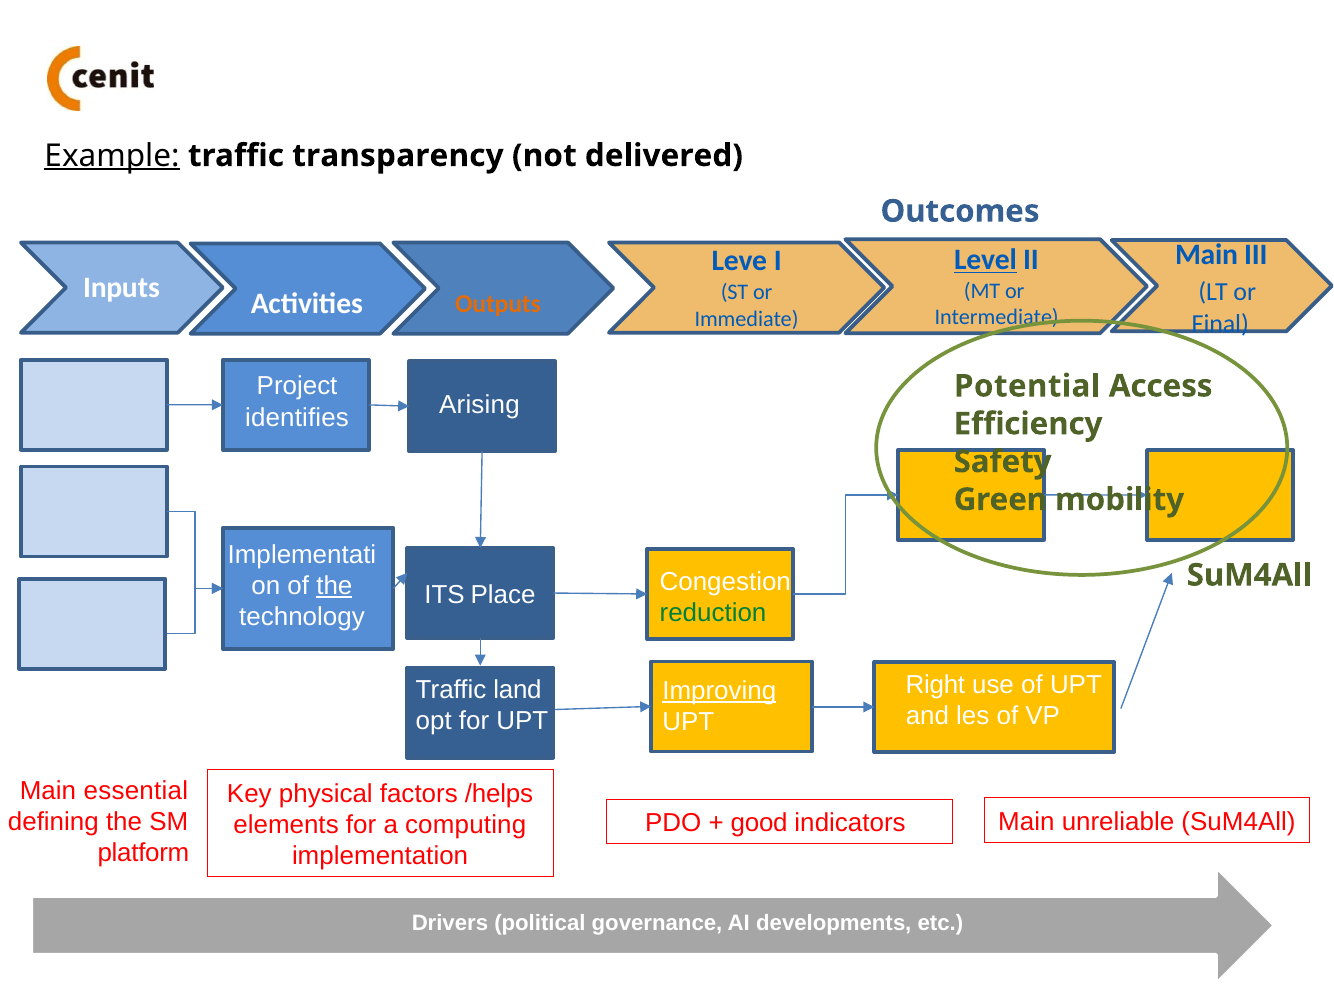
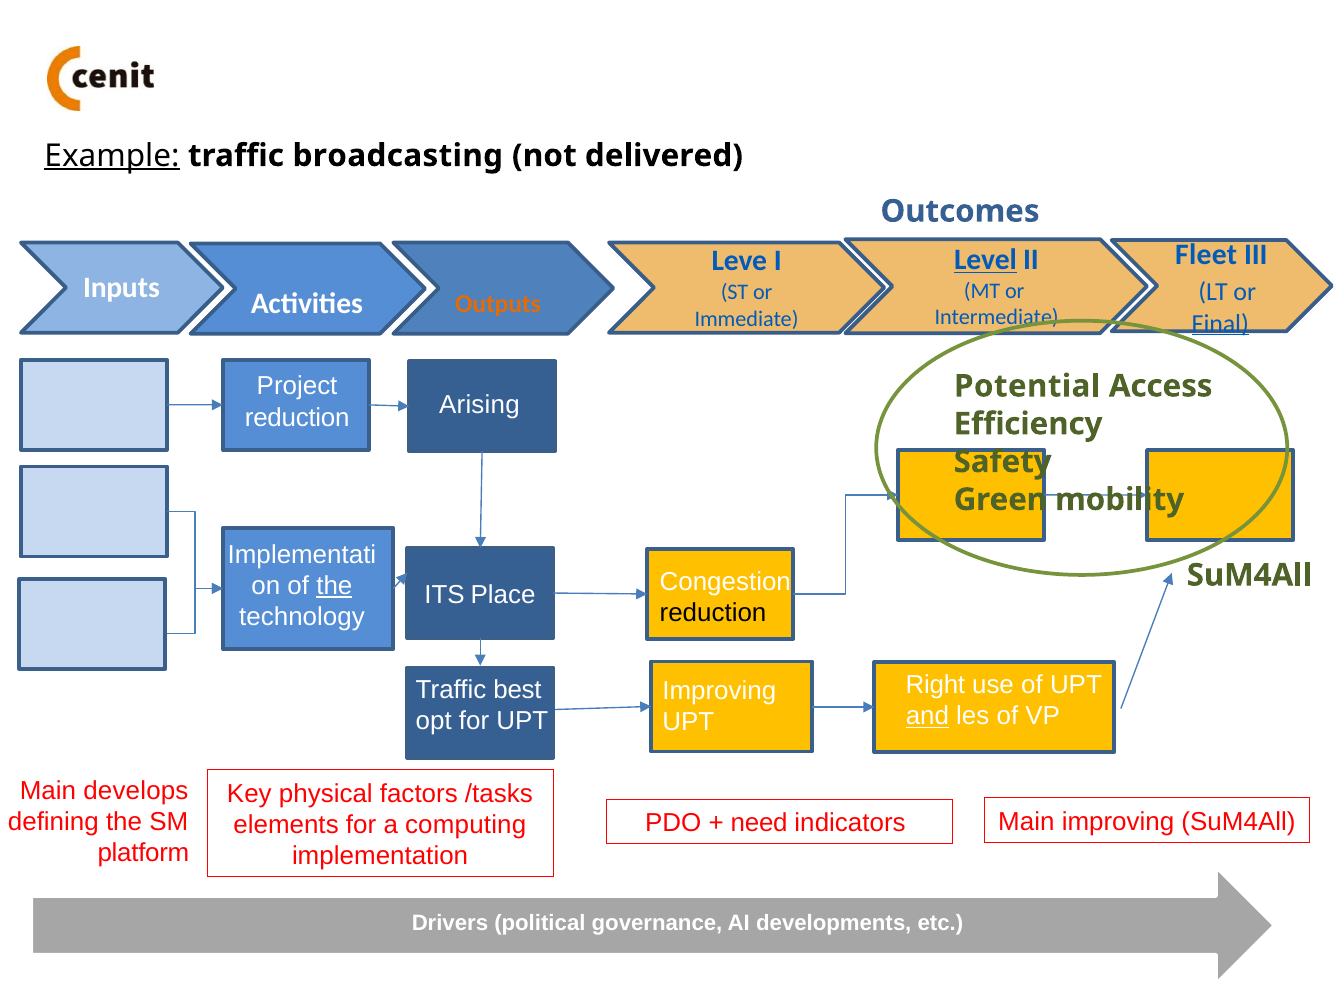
transparency: transparency -> broadcasting
Main at (1206, 255): Main -> Fleet
Final underline: none -> present
identifies at (297, 417): identifies -> reduction
reduction at (713, 613) colour: green -> black
land: land -> best
Improving at (719, 690) underline: present -> none
and underline: none -> present
essential: essential -> develops
/helps: /helps -> /tasks
good: good -> need
Main unreliable: unreliable -> improving
